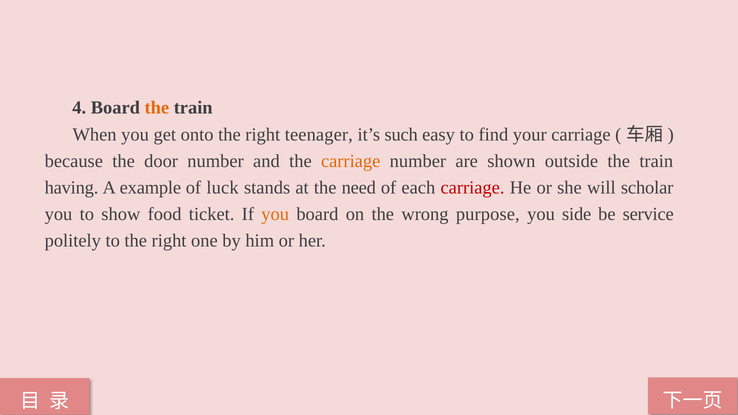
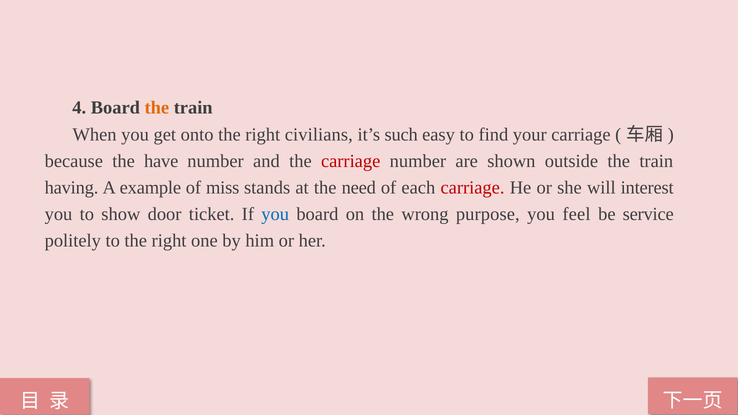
teenager: teenager -> civilians
door: door -> have
carriage at (351, 161) colour: orange -> red
luck: luck -> miss
scholar: scholar -> interest
food: food -> door
you at (275, 214) colour: orange -> blue
side: side -> feel
